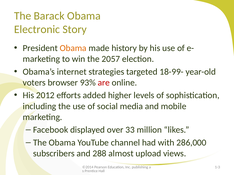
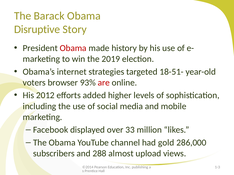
Electronic: Electronic -> Disruptive
Obama at (73, 48) colour: orange -> red
2057: 2057 -> 2019
18-99-: 18-99- -> 18-51-
with: with -> gold
